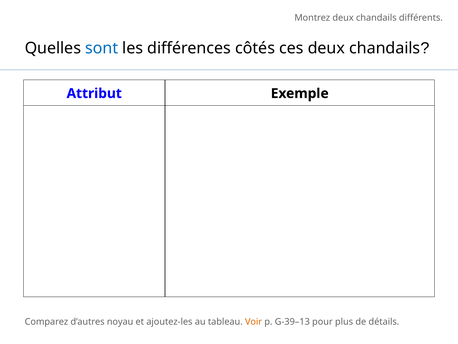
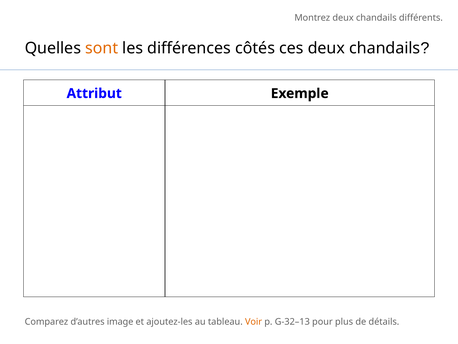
sont colour: blue -> orange
noyau: noyau -> image
G-39–13: G-39–13 -> G-32–13
